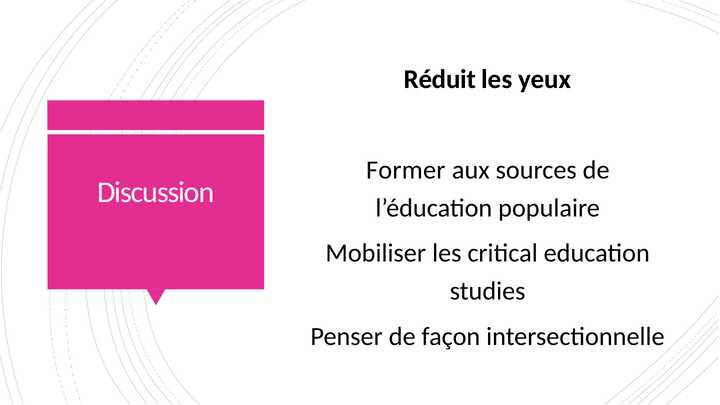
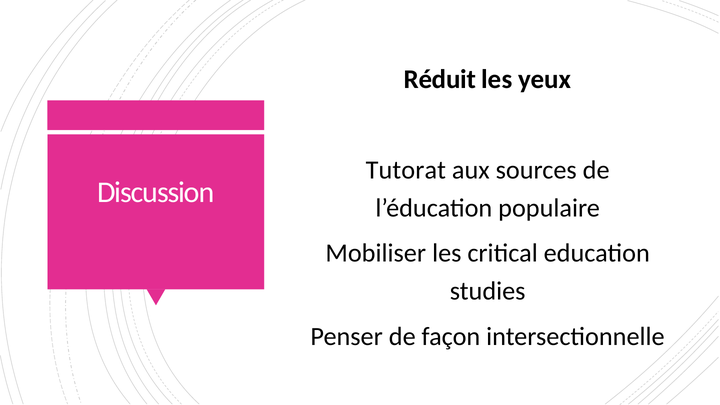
Former: Former -> Tutorat
